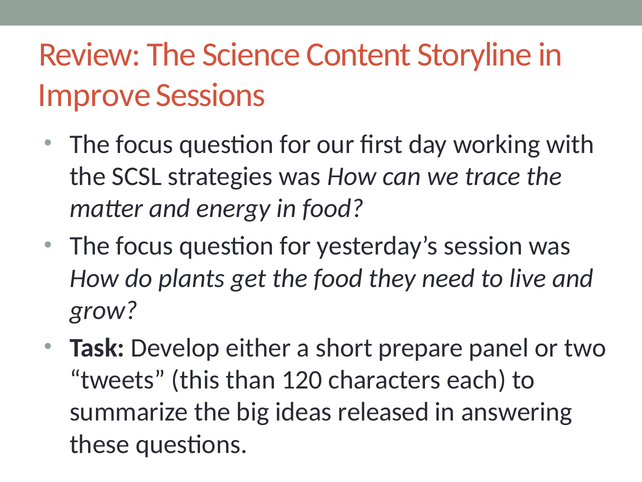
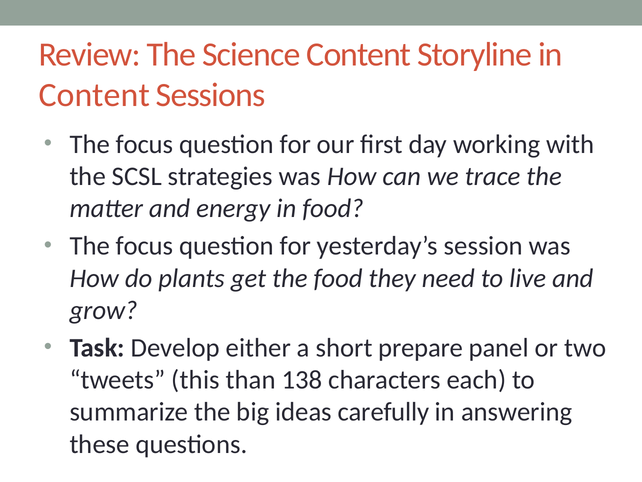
Improve at (94, 95): Improve -> Content
120: 120 -> 138
released: released -> carefully
